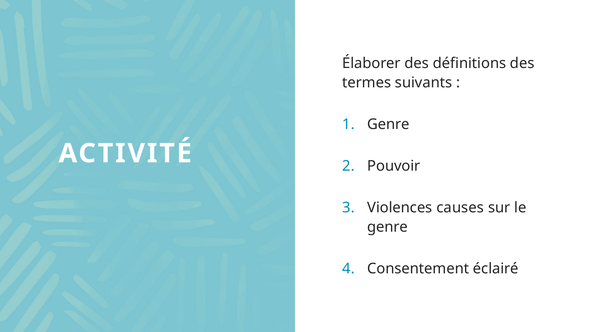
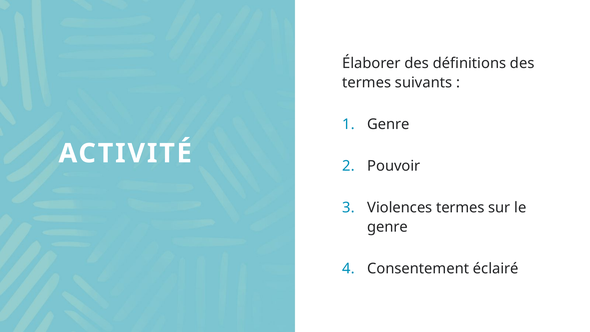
Violences causes: causes -> termes
